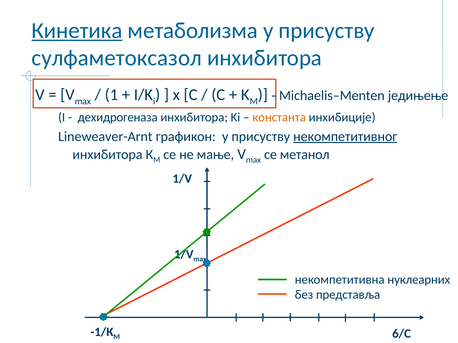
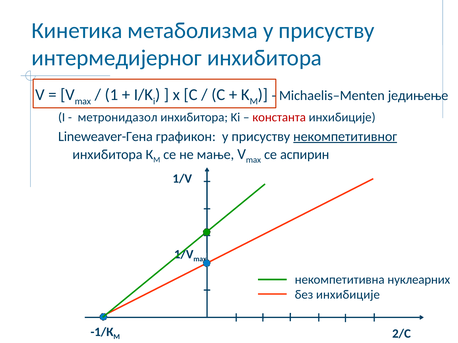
Кинетика underline: present -> none
сулфаметоксазол: сулфаметоксазол -> интермедијерног
дехидрогеназа: дехидрогеназа -> метронидазол
константа colour: orange -> red
Lineweaver-Arnt: Lineweaver-Arnt -> Lineweaver-Гена
метанол: метанол -> аспирин
без представља: представља -> инхибиције
6/C: 6/C -> 2/C
